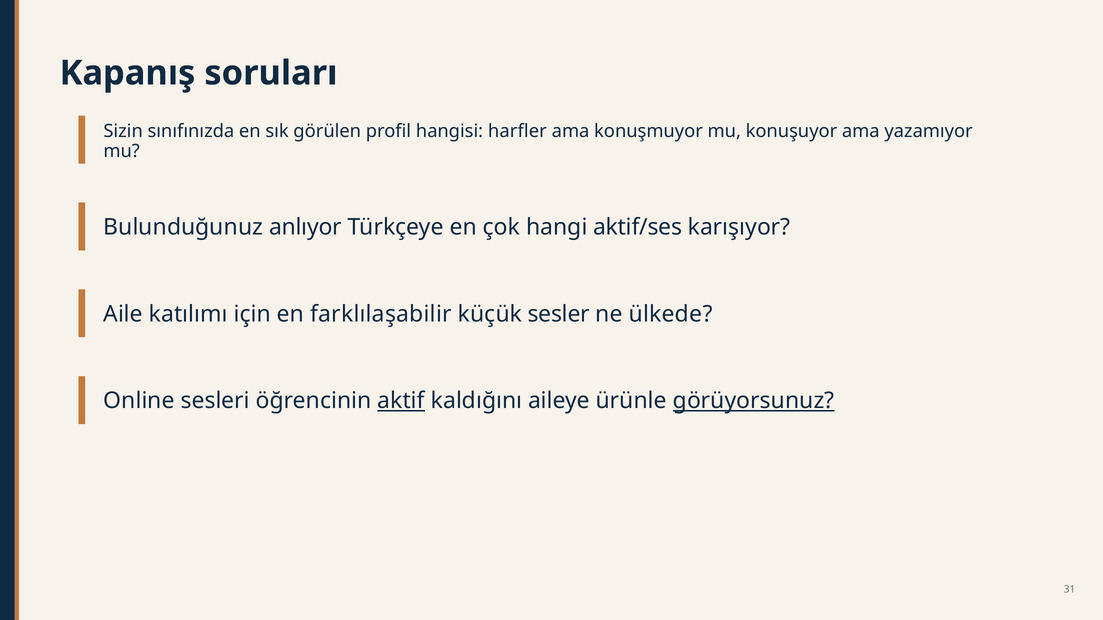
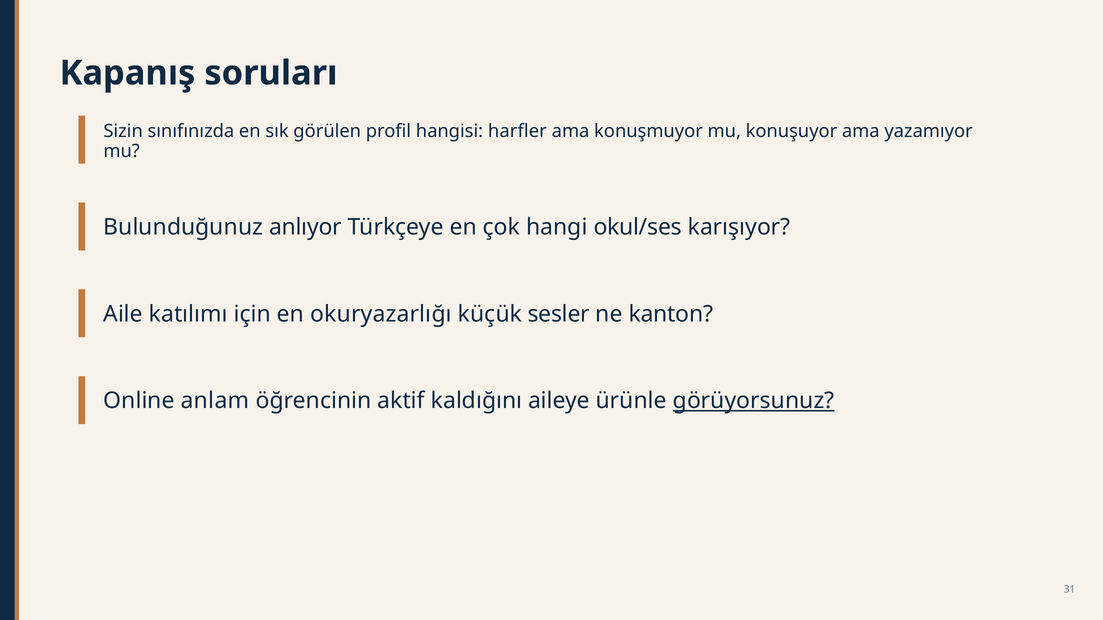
aktif/ses: aktif/ses -> okul/ses
farklılaşabilir: farklılaşabilir -> okuryazarlığı
ülkede: ülkede -> kanton
sesleri: sesleri -> anlam
aktif underline: present -> none
